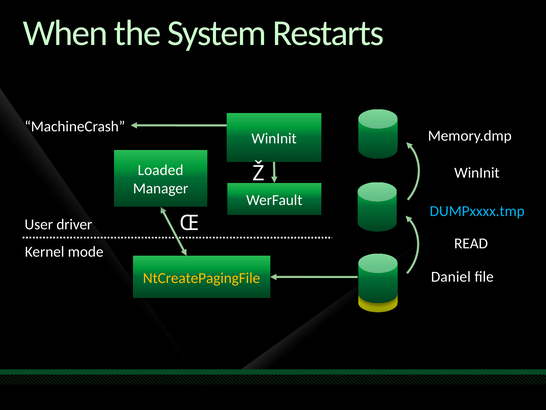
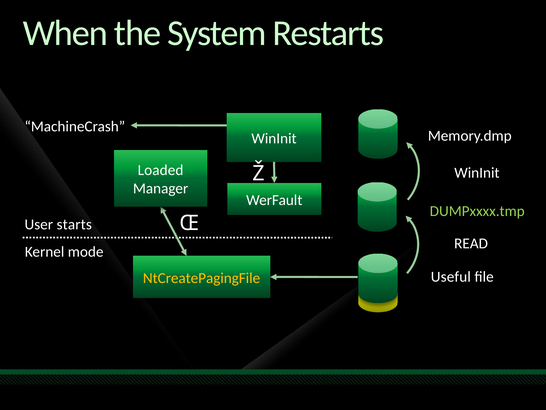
DUMPxxxx.tmp colour: light blue -> light green
driver: driver -> starts
Daniel: Daniel -> Useful
